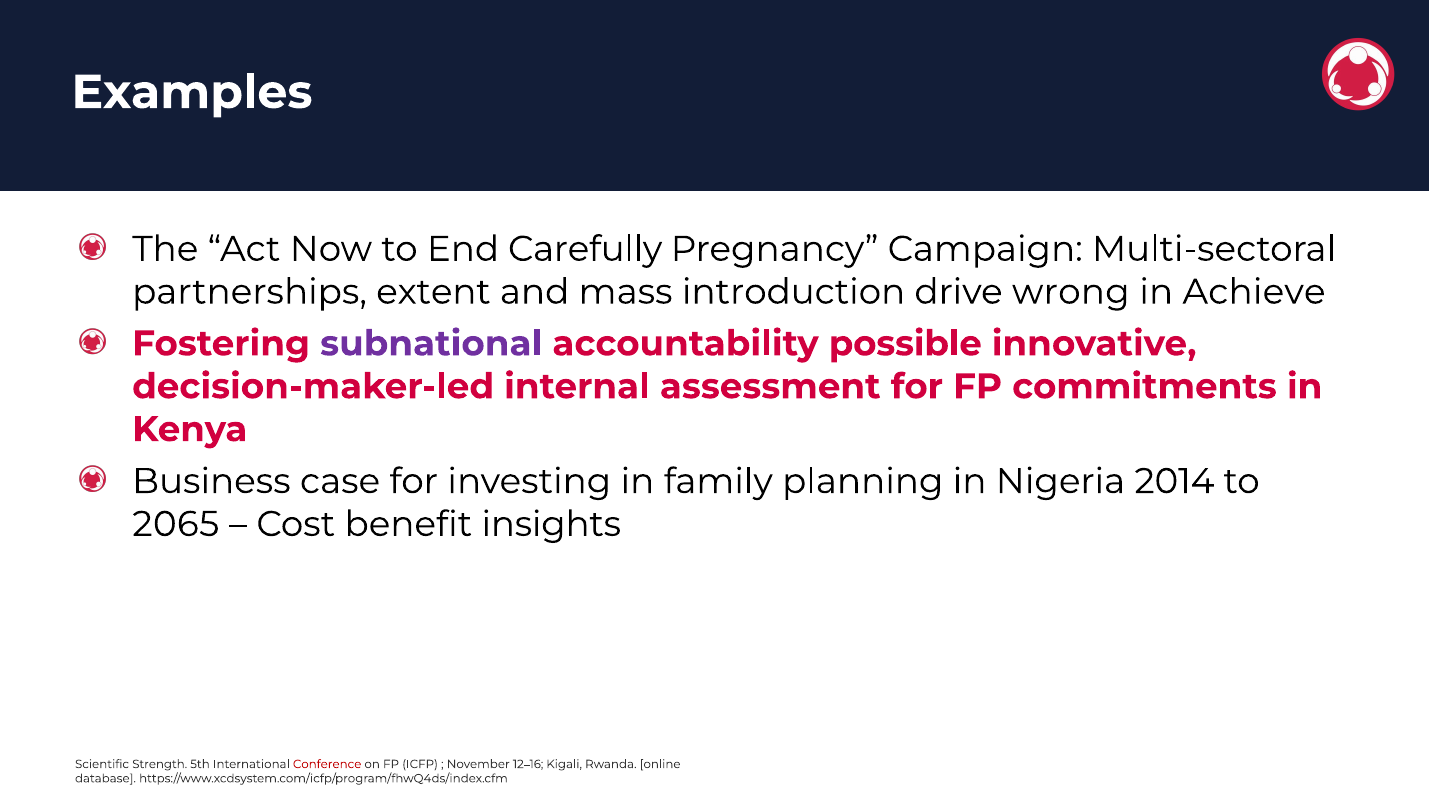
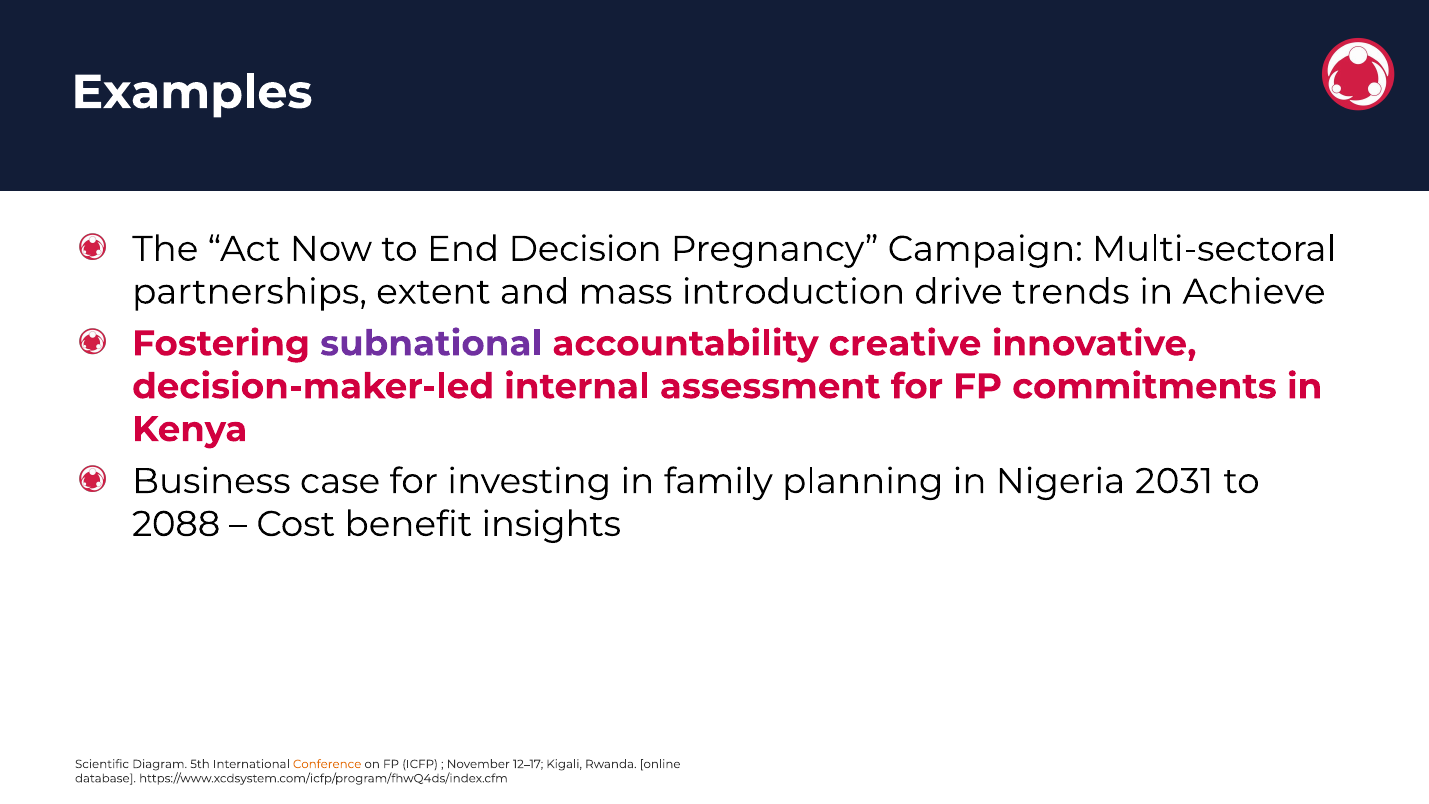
Carefully: Carefully -> Decision
wrong: wrong -> trends
possible: possible -> creative
2014: 2014 -> 2031
2065: 2065 -> 2088
Strength: Strength -> Diagram
Conference colour: red -> orange
12–16: 12–16 -> 12–17
